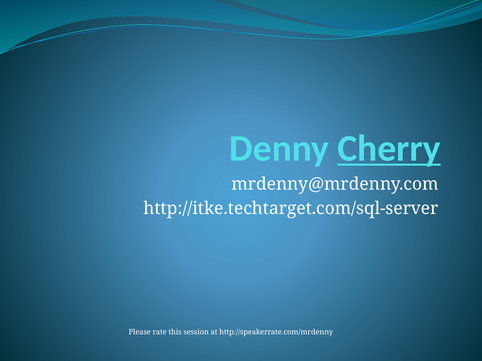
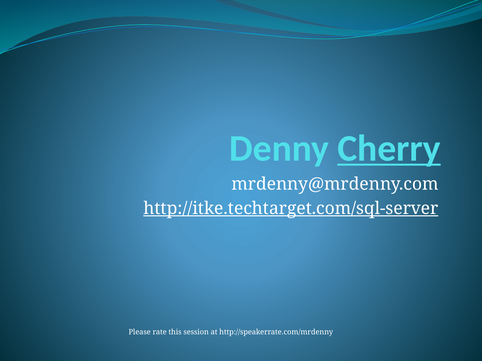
http://itke.techtarget.com/sql-server underline: none -> present
